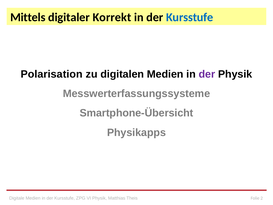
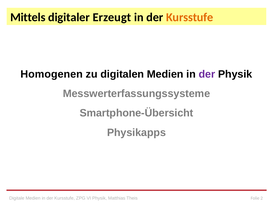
Korrekt: Korrekt -> Erzeugt
Kursstufe at (190, 17) colour: blue -> orange
Polarisation: Polarisation -> Homogenen
